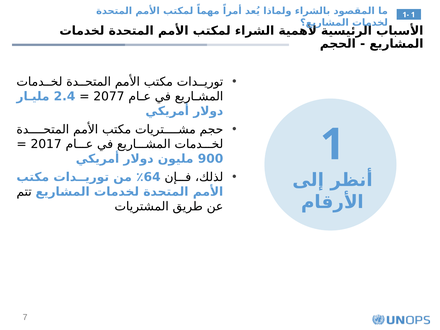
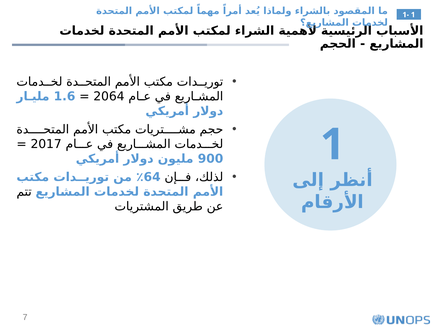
2.4: 2.4 -> 1.6
2077: 2077 -> 2064
